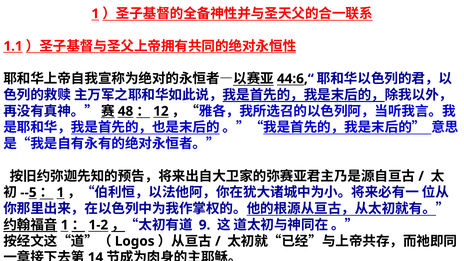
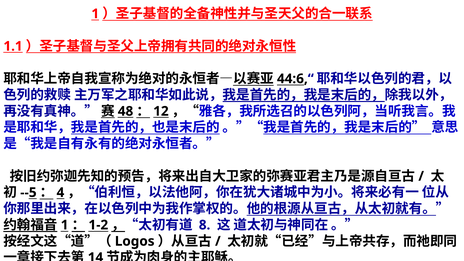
1 at (60, 192): 1 -> 4
9: 9 -> 8
